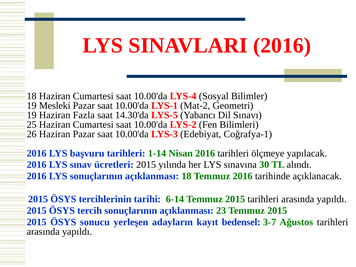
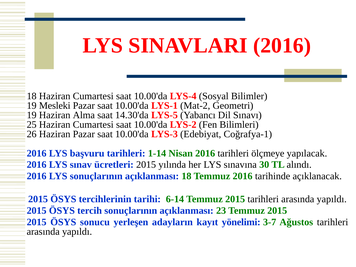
Fazla: Fazla -> Alma
bedensel: bedensel -> yönelimi
